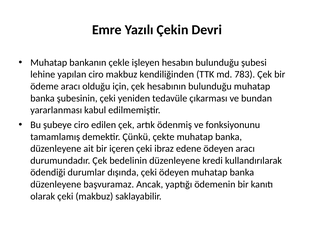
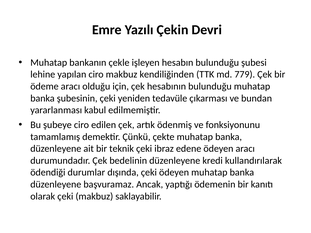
783: 783 -> 779
içeren: içeren -> teknik
